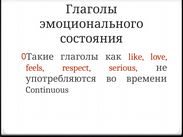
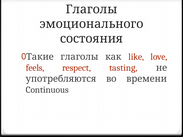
serious: serious -> tasting
